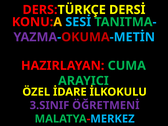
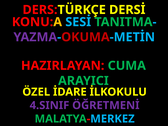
3.SINIF: 3.SINIF -> 4.SINIF
